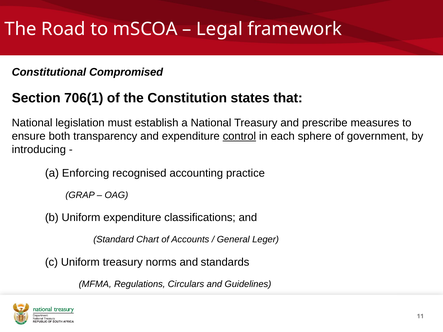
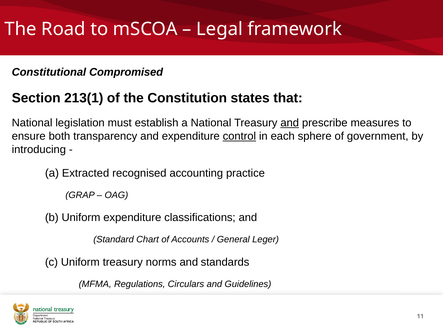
706(1: 706(1 -> 213(1
and at (290, 123) underline: none -> present
Enforcing: Enforcing -> Extracted
